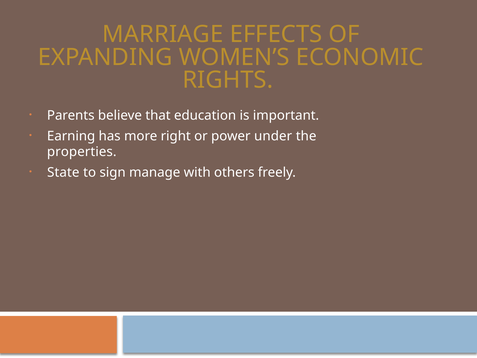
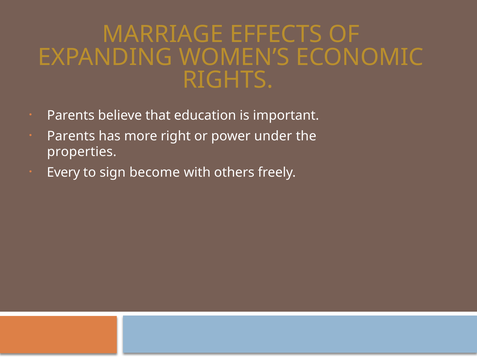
Earning at (71, 136): Earning -> Parents
State: State -> Every
manage: manage -> become
